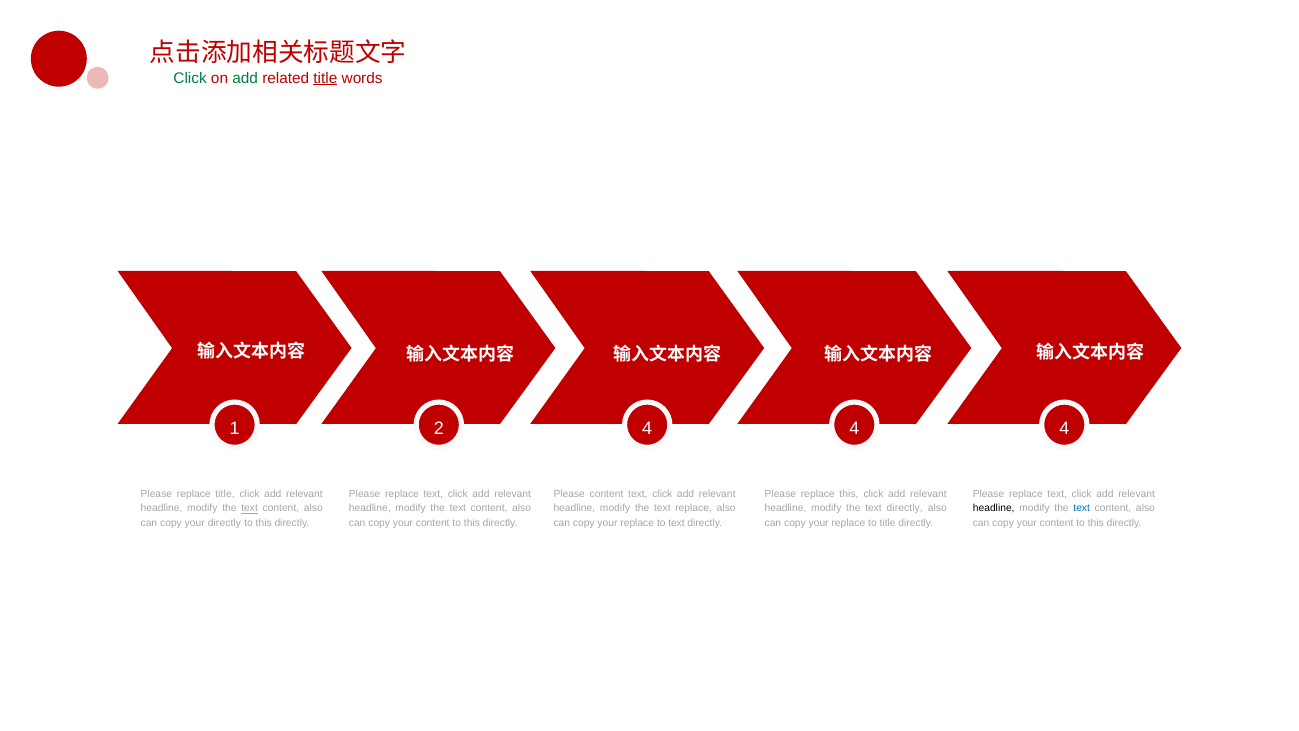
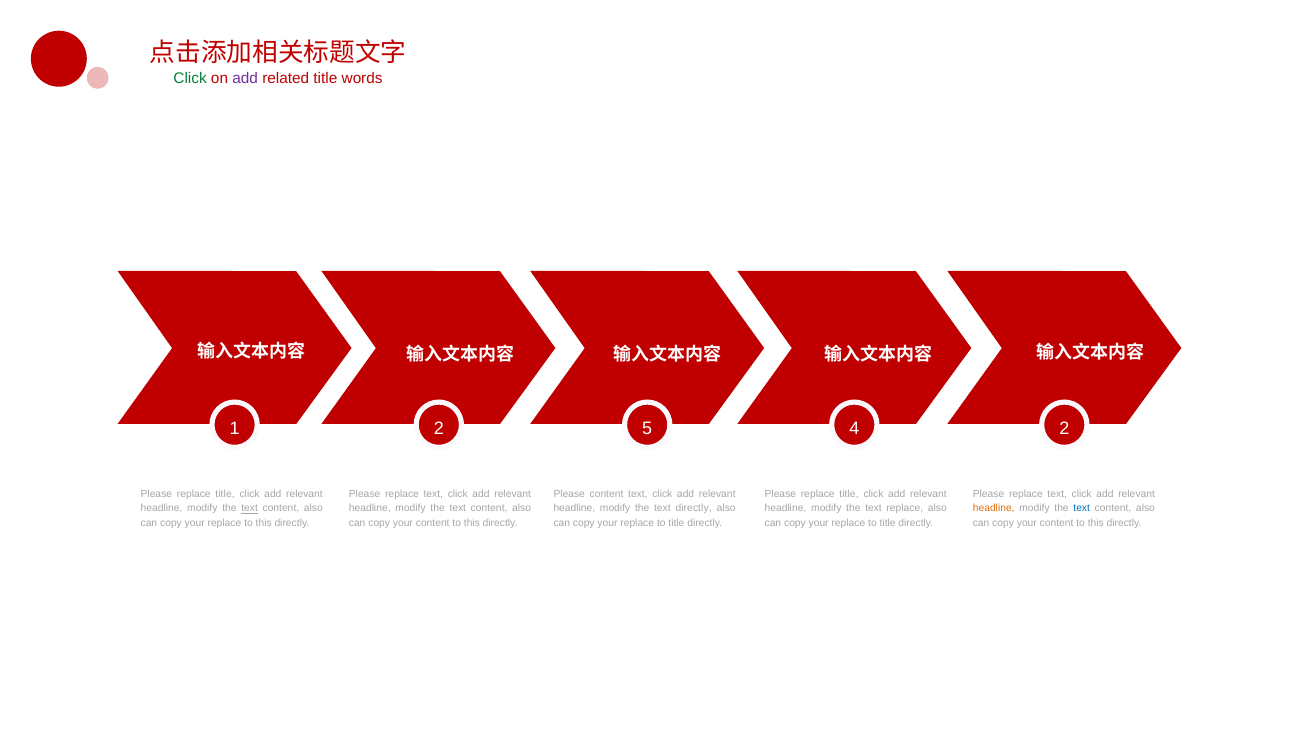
add at (245, 78) colour: green -> purple
title at (325, 78) underline: present -> none
2 4: 4 -> 5
4 at (1064, 428): 4 -> 2
this at (849, 494): this -> title
text replace: replace -> directly
the text directly: directly -> replace
headline at (994, 508) colour: black -> orange
directly at (224, 523): directly -> replace
text at (677, 523): text -> title
